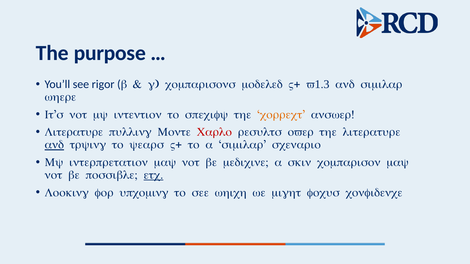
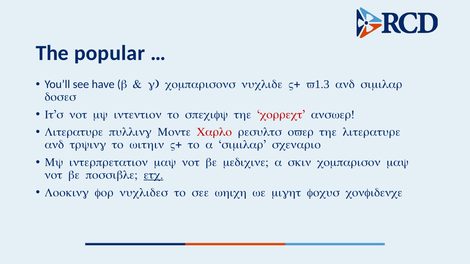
purpose: purpose -> popular
rigor: rigor -> have
modeled: modeled -> nuclide
where: where -> doses
correct colour: orange -> red
and at (54, 145) underline: present -> none
years: years -> within
upcoming: upcoming -> nuclides
